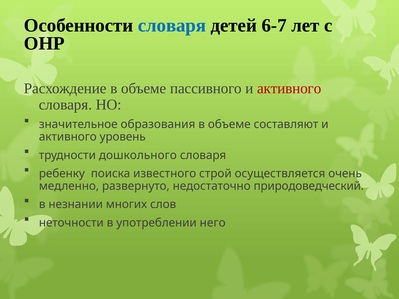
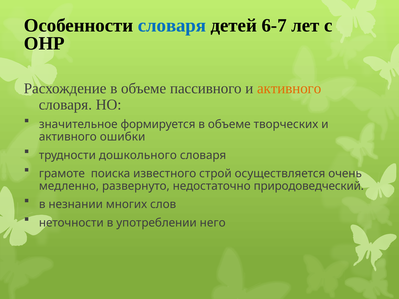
активного at (289, 88) colour: red -> orange
образования: образования -> формируется
составляют: составляют -> творческих
уровень: уровень -> ошибки
ребенку: ребенку -> грамоте
